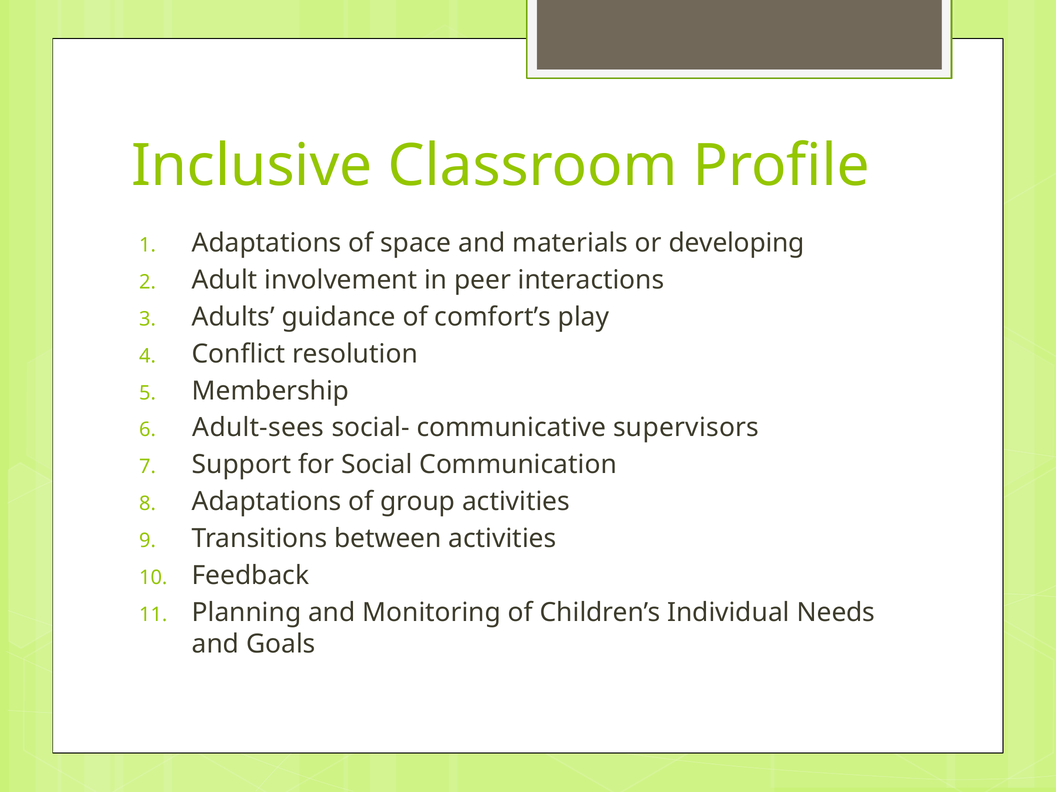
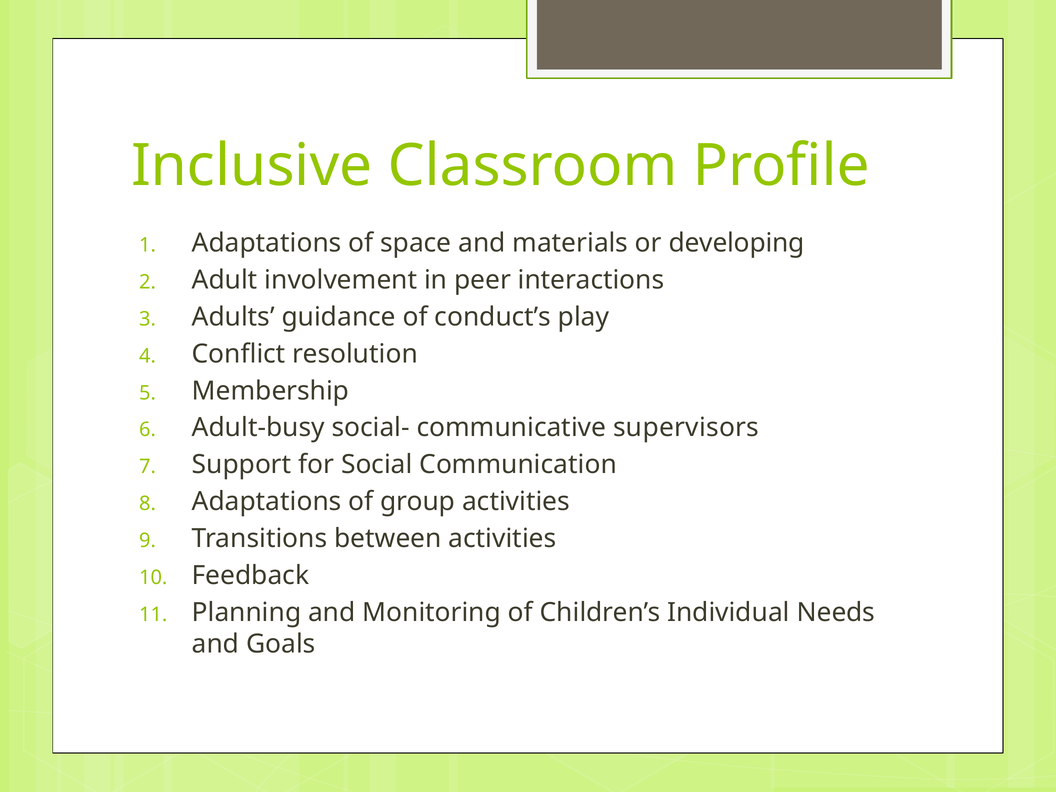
comfort’s: comfort’s -> conduct’s
Adult-sees: Adult-sees -> Adult-busy
